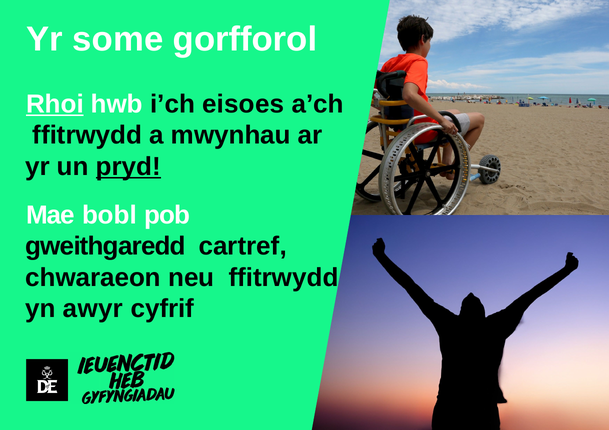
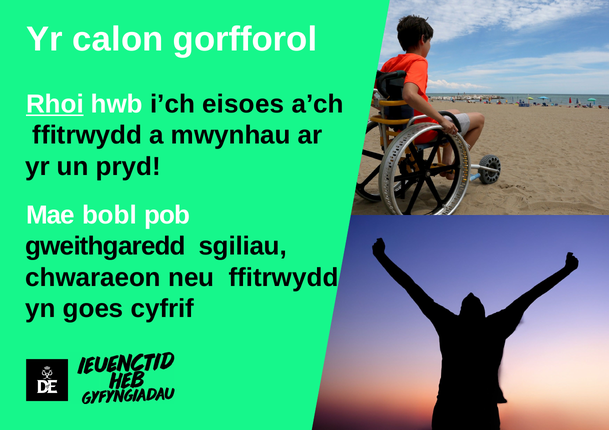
some: some -> calon
pryd underline: present -> none
cartref: cartref -> sgiliau
awyr: awyr -> goes
